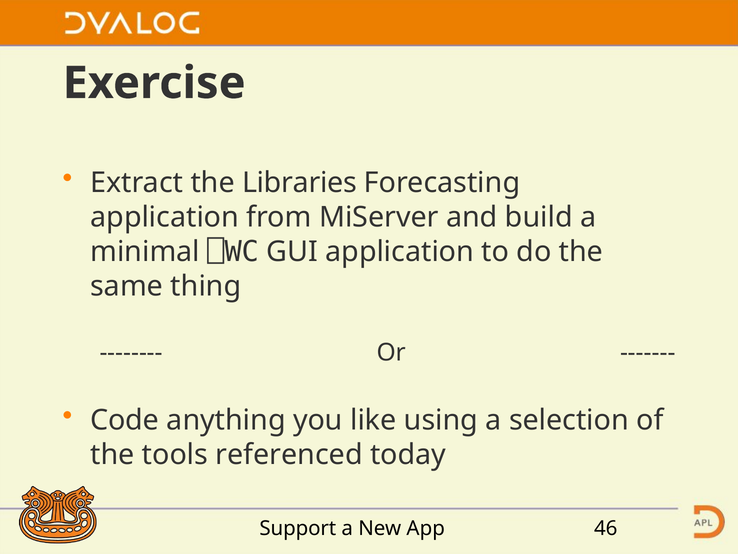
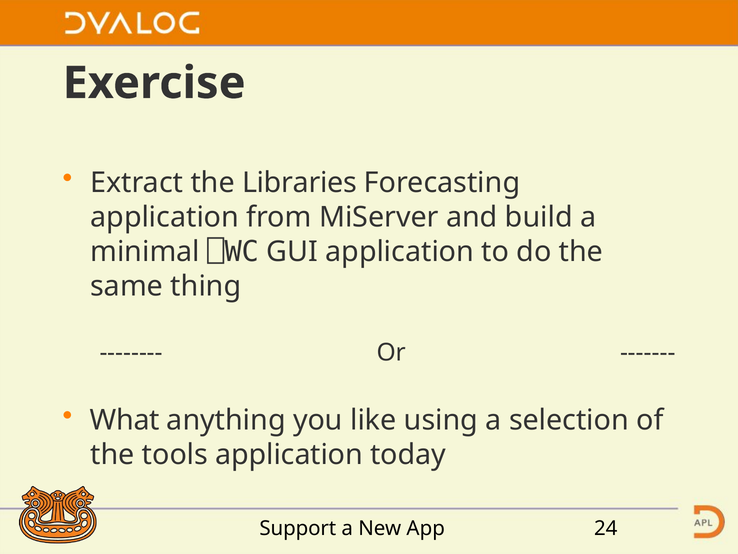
Code: Code -> What
tools referenced: referenced -> application
46: 46 -> 24
